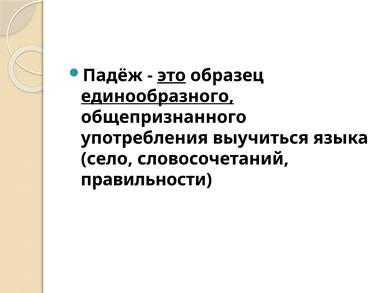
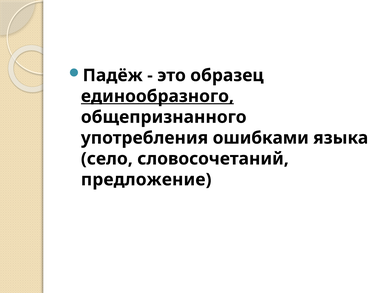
это underline: present -> none
выучиться: выучиться -> ошибками
правильности: правильности -> предложение
